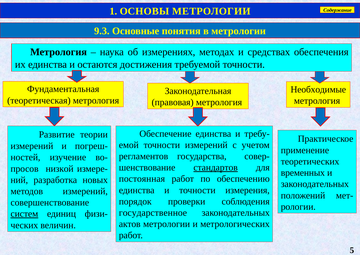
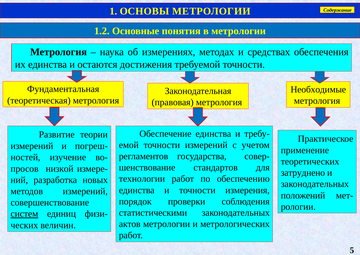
9.3: 9.3 -> 1.2
стандартов underline: present -> none
временных: временных -> затруднено
постоянная: постоянная -> технологии
государственное: государственное -> статистическими
